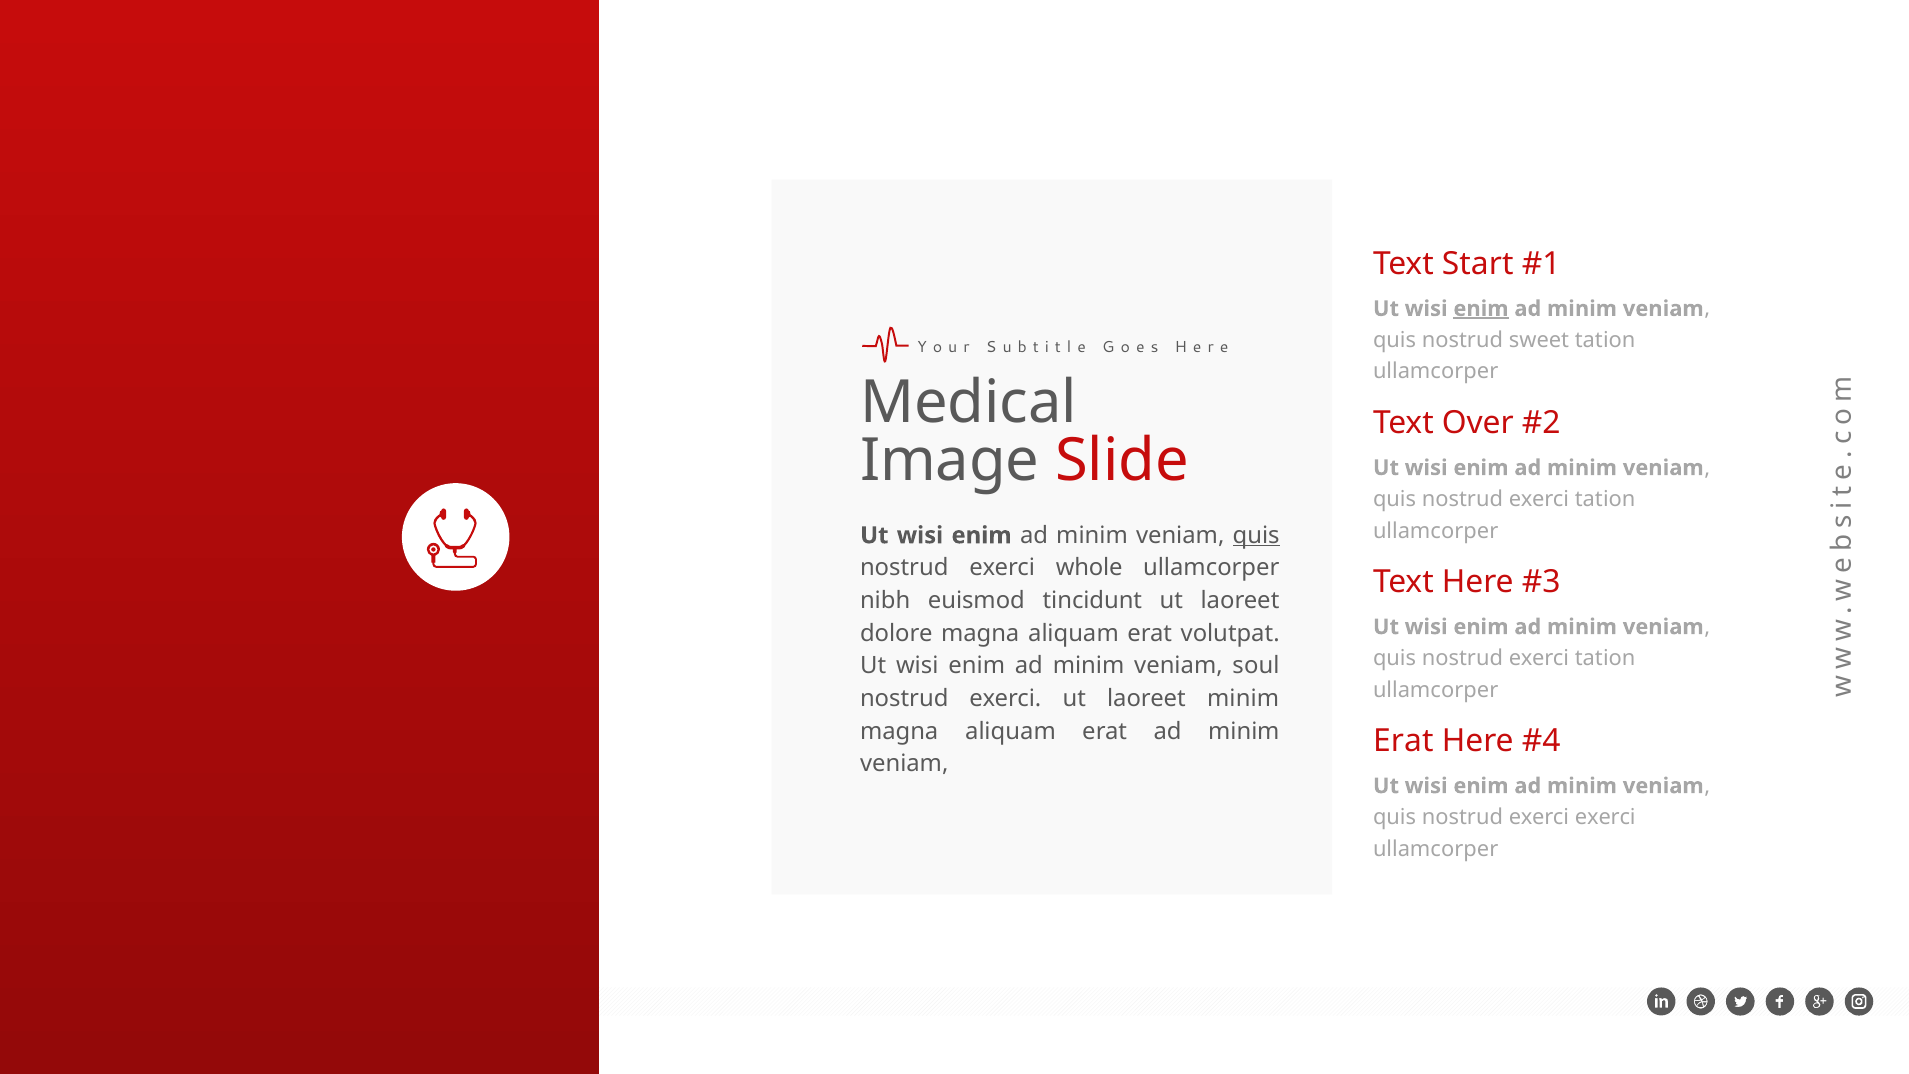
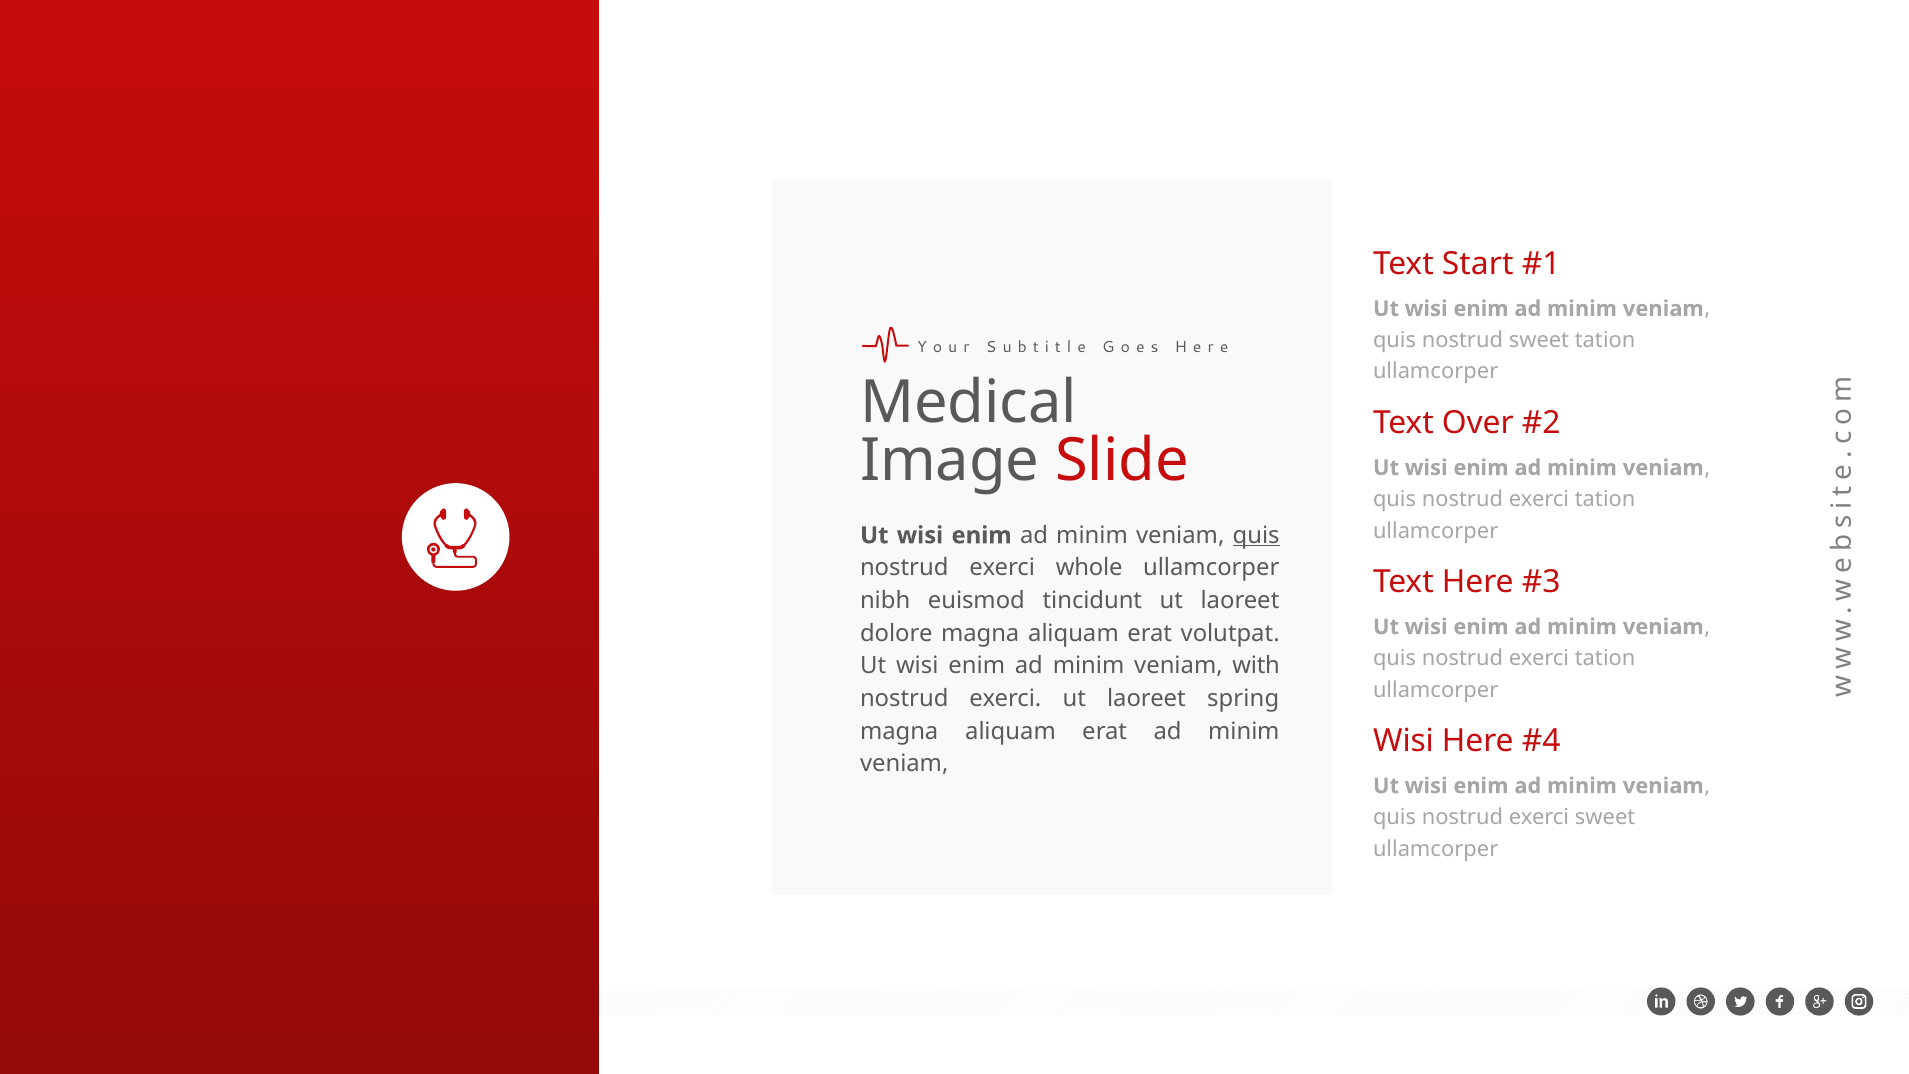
enim at (1481, 309) underline: present -> none
soul: soul -> with
laoreet minim: minim -> spring
Erat at (1403, 741): Erat -> Wisi
exerci exerci: exerci -> sweet
